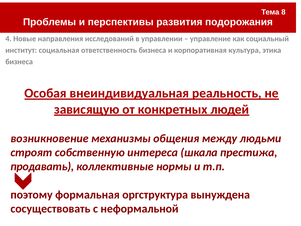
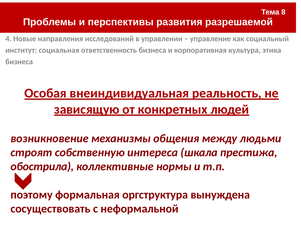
подорожания: подорожания -> разрешаемой
продавать: продавать -> обострила
